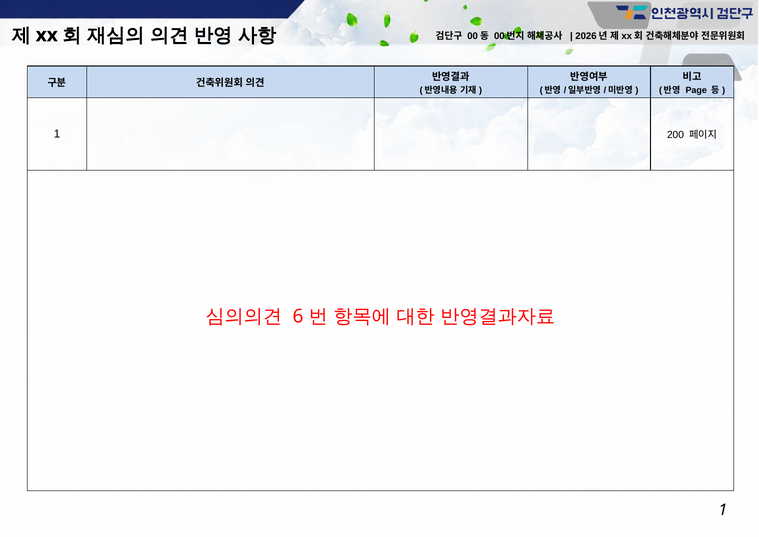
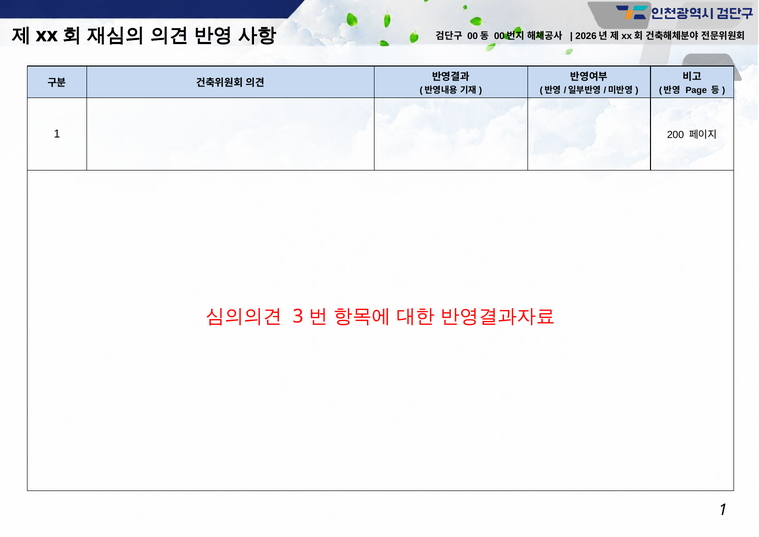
6: 6 -> 3
